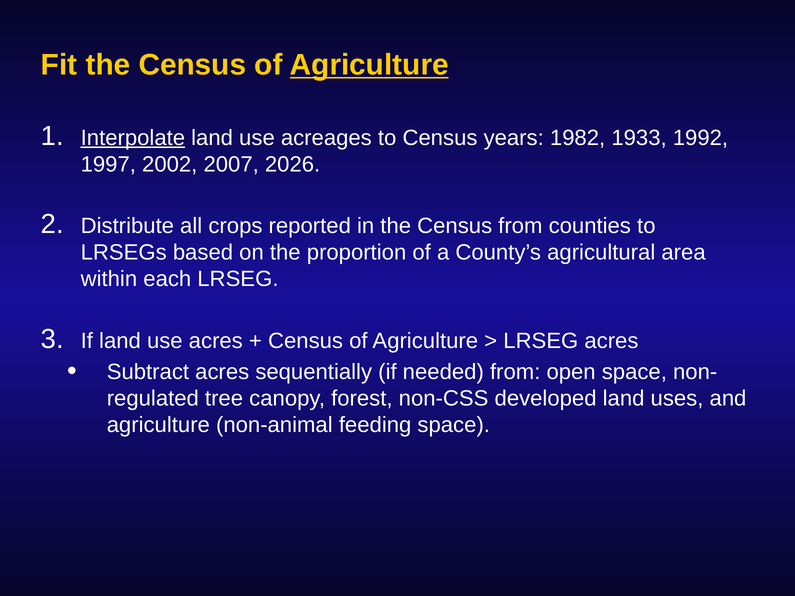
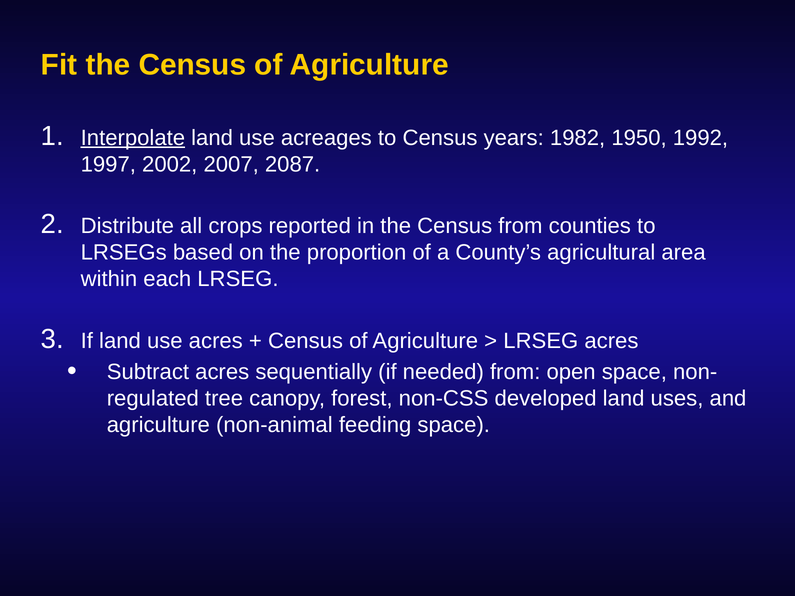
Agriculture at (369, 65) underline: present -> none
1933: 1933 -> 1950
2026: 2026 -> 2087
